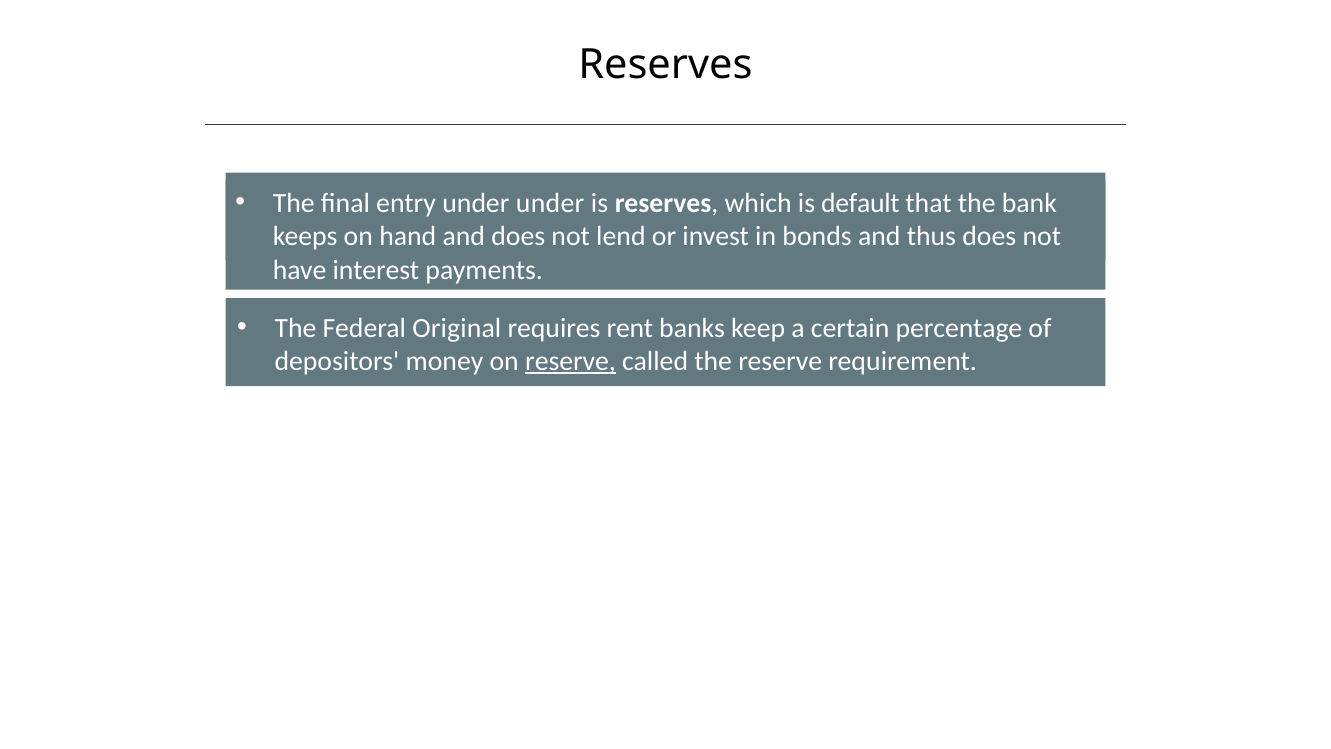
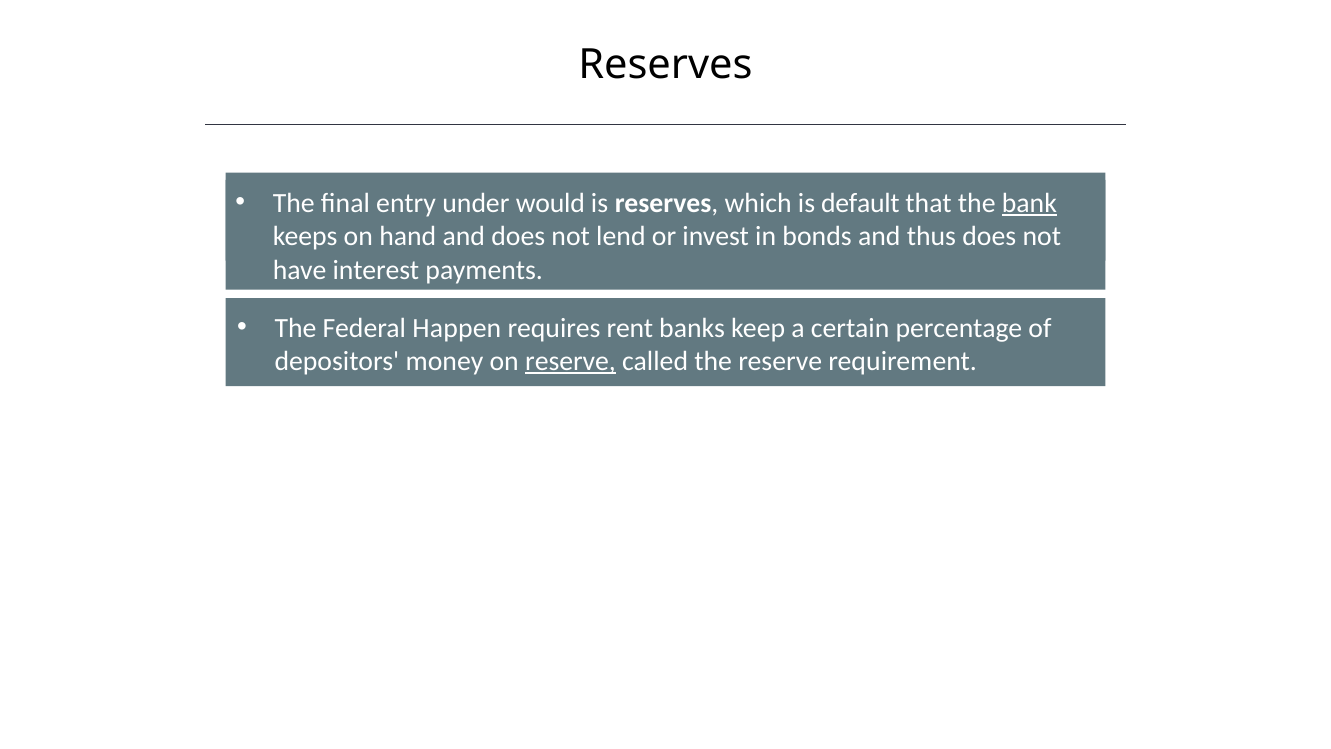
under under: under -> would
bank underline: none -> present
Original: Original -> Happen
